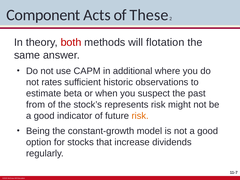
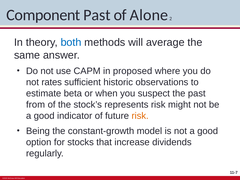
Component Acts: Acts -> Past
These: These -> Alone
both colour: red -> blue
flotation: flotation -> average
additional: additional -> proposed
